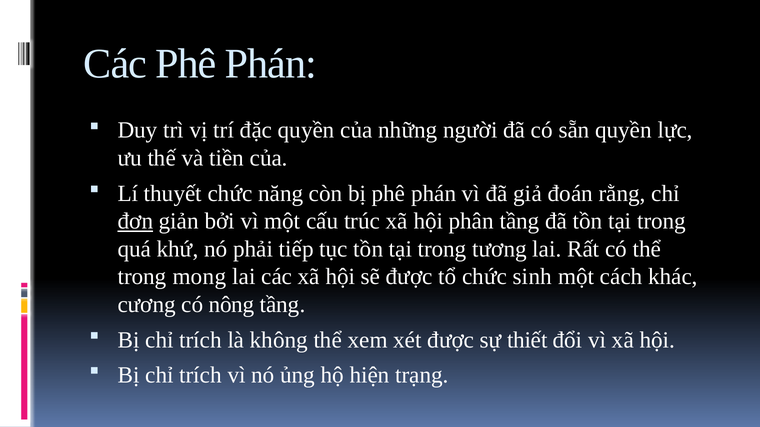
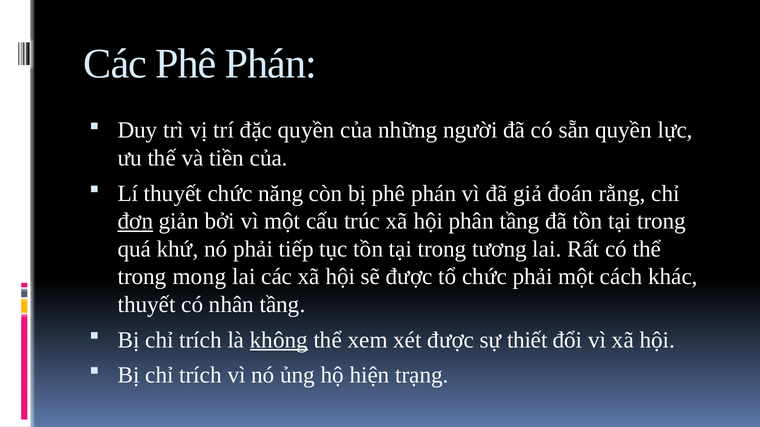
chức sinh: sinh -> phải
cương at (147, 305): cương -> thuyết
nông: nông -> nhân
không underline: none -> present
